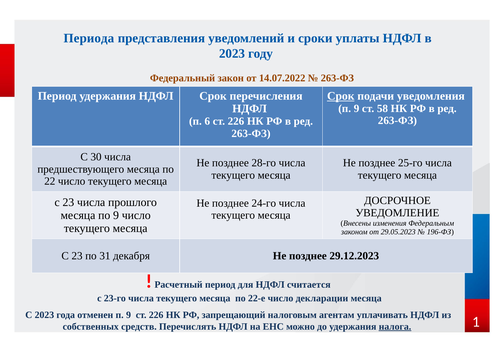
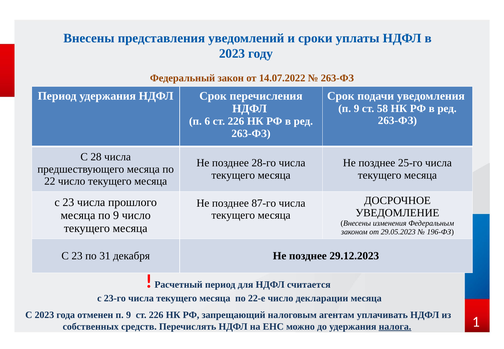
Периода at (89, 38): Периода -> Внесены
Срок at (341, 96) underline: present -> none
30: 30 -> 28
24-го: 24-го -> 87-го
